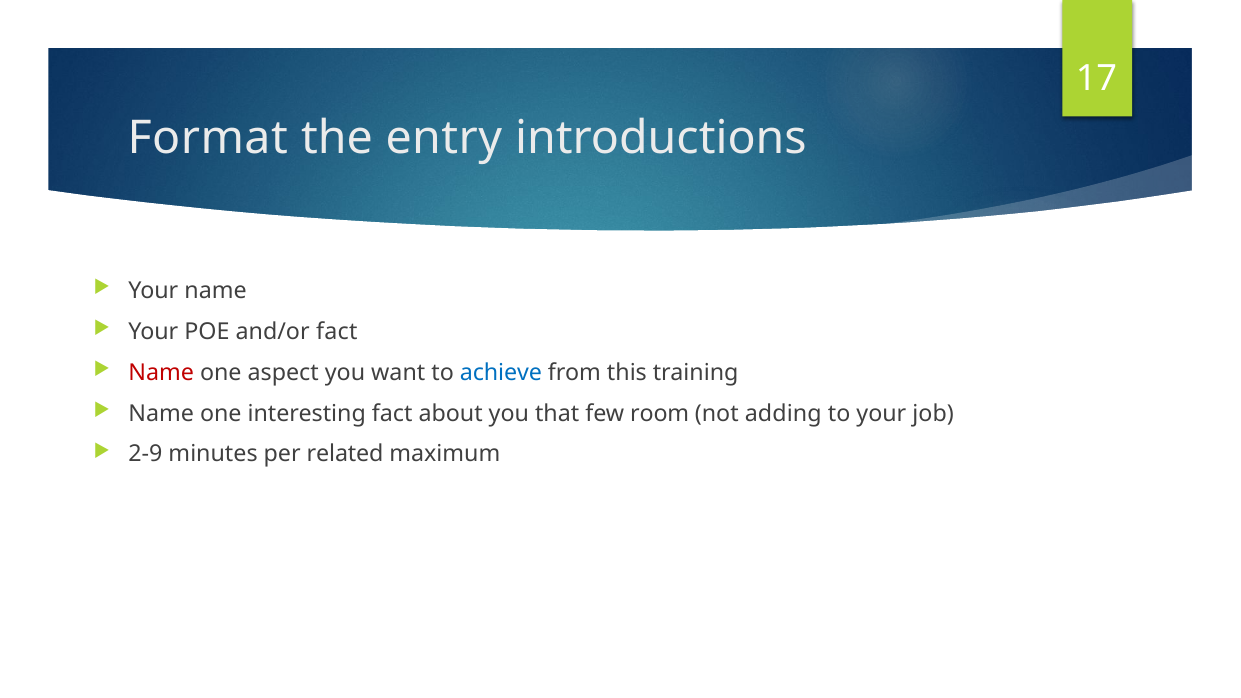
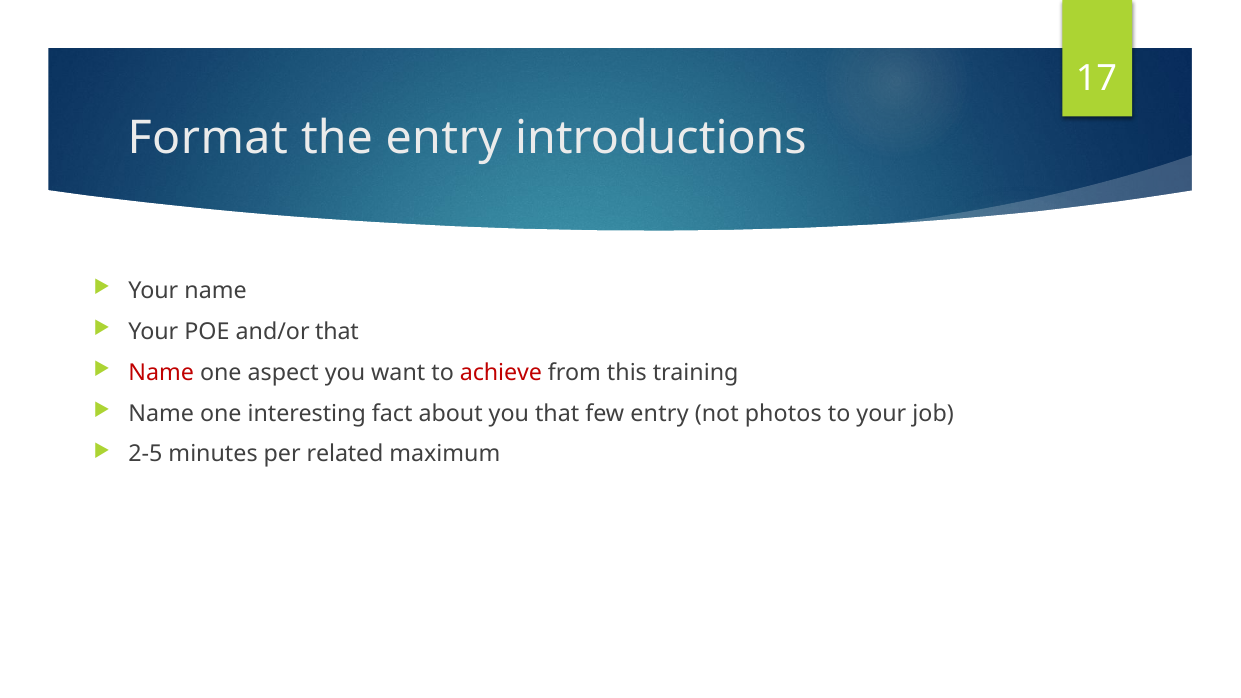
and/or fact: fact -> that
achieve colour: blue -> red
few room: room -> entry
adding: adding -> photos
2-9: 2-9 -> 2-5
